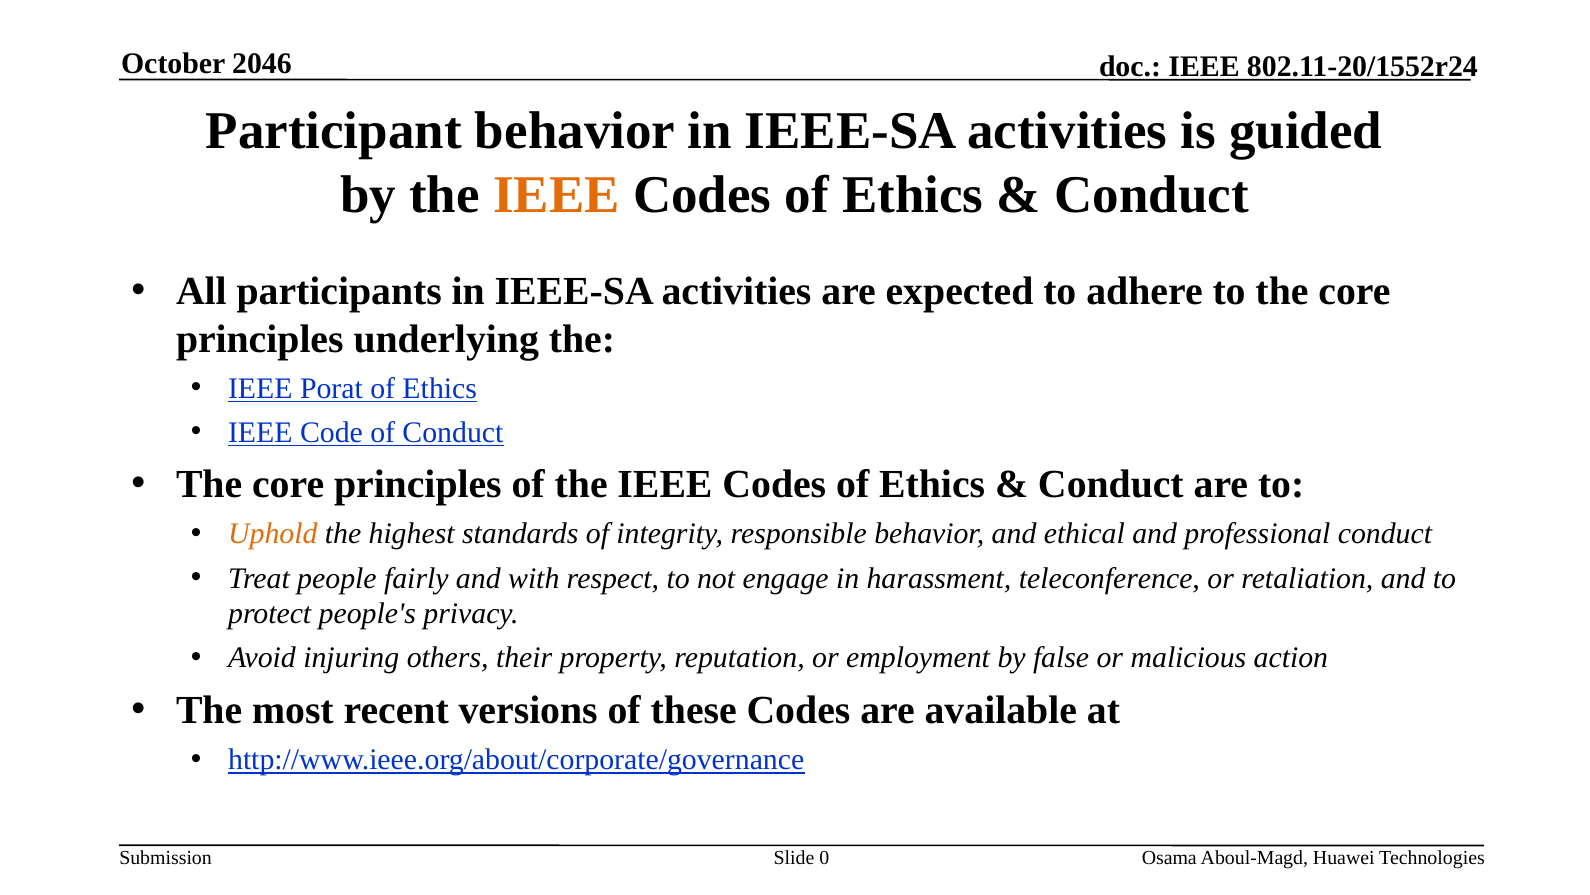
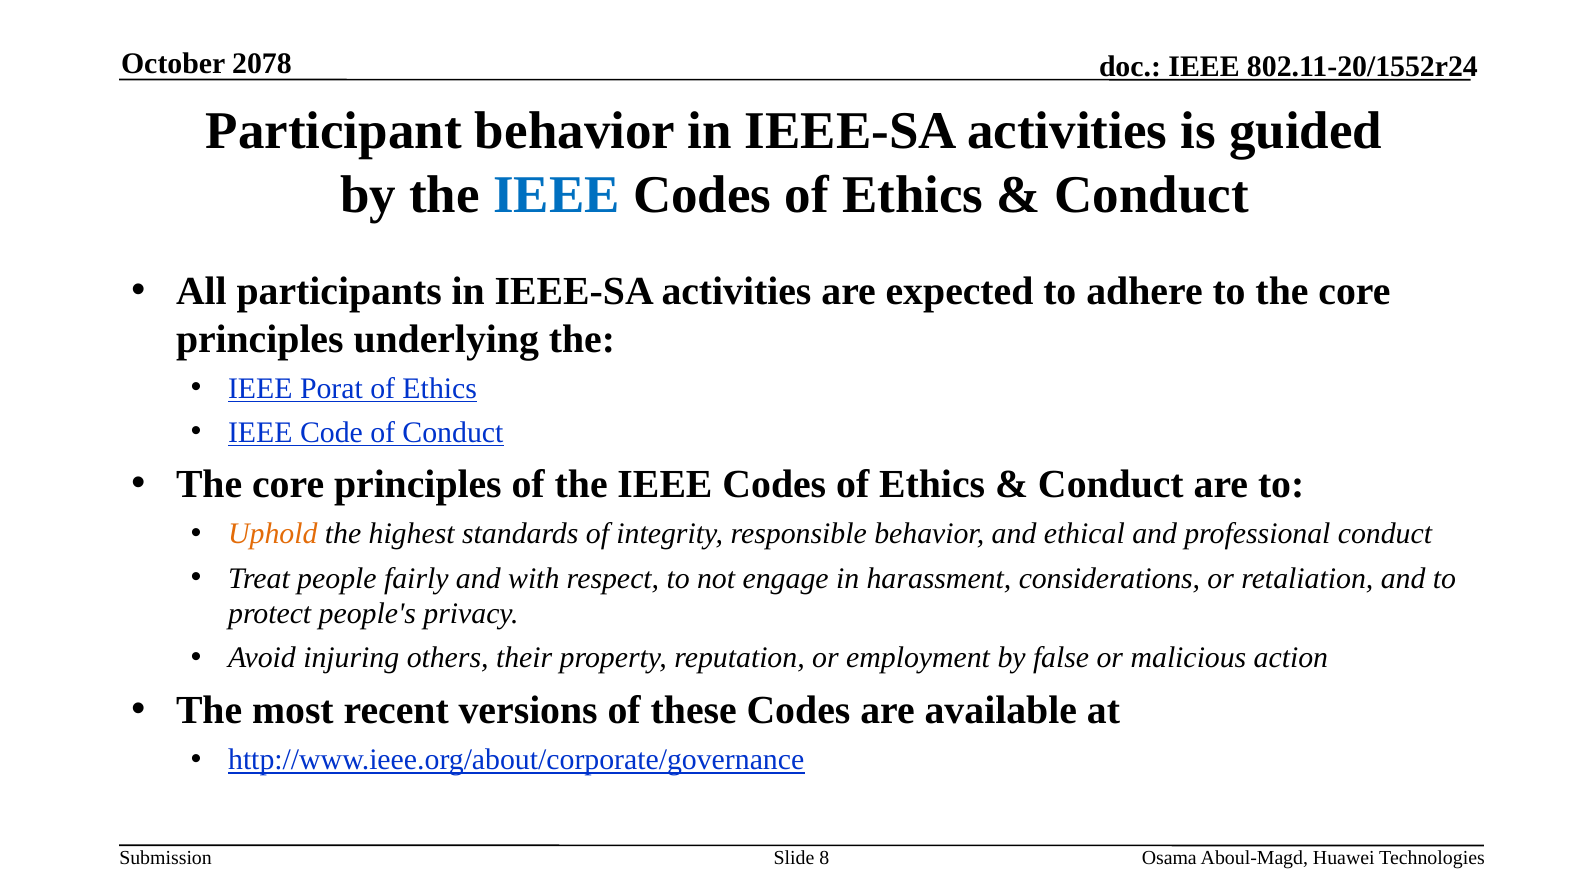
2046: 2046 -> 2078
IEEE at (556, 194) colour: orange -> blue
teleconference: teleconference -> considerations
0: 0 -> 8
